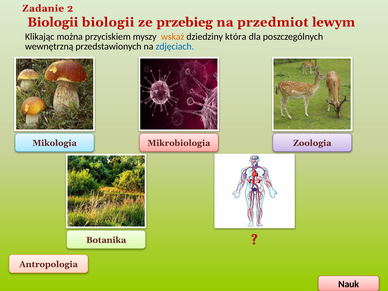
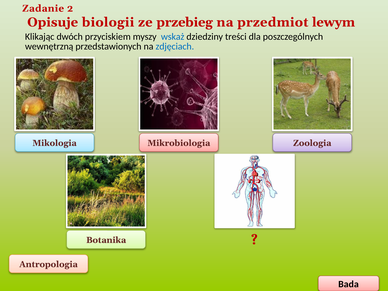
Biologii at (53, 22): Biologii -> Opisuje
można: można -> dwóch
wskaż colour: orange -> blue
która: która -> treści
Nauk: Nauk -> Bada
